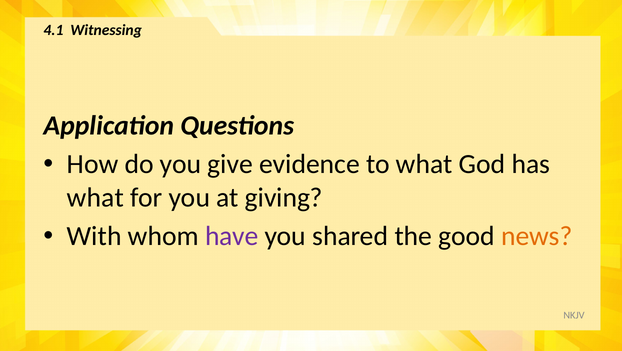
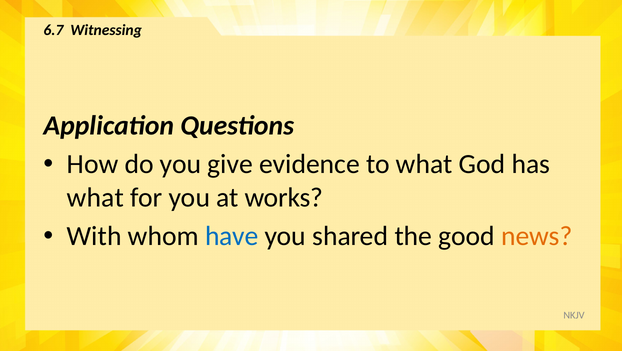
4.1: 4.1 -> 6.7
giving: giving -> works
have colour: purple -> blue
